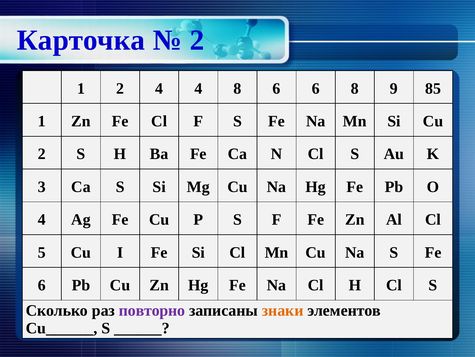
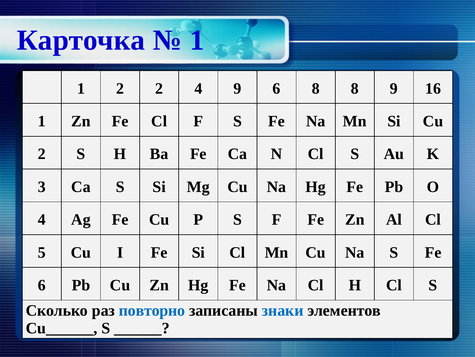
2 at (197, 40): 2 -> 1
2 4: 4 -> 2
4 8: 8 -> 9
6 6: 6 -> 8
85: 85 -> 16
повторно colour: purple -> blue
знаки colour: orange -> blue
